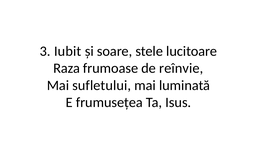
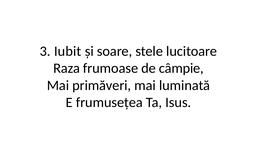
reînvie: reînvie -> câmpie
sufletului: sufletului -> primăveri
